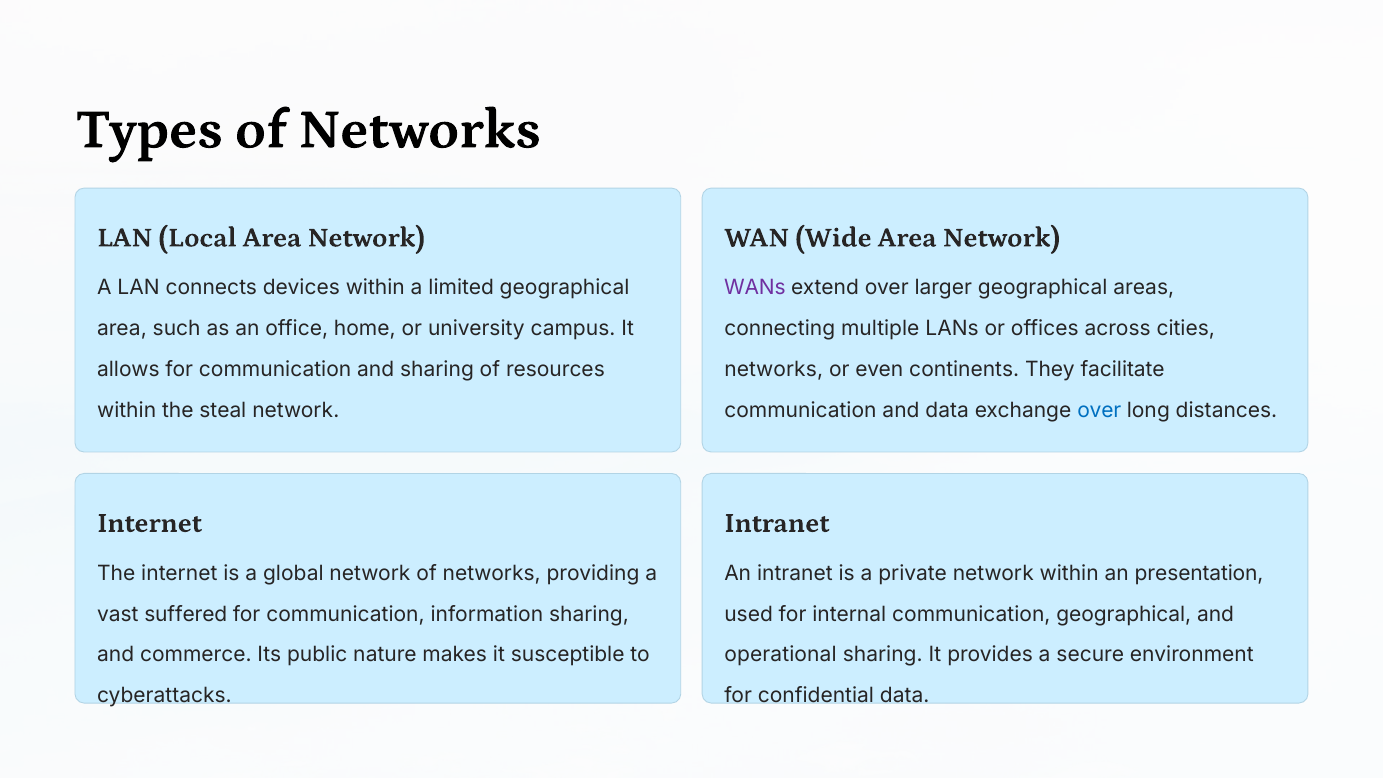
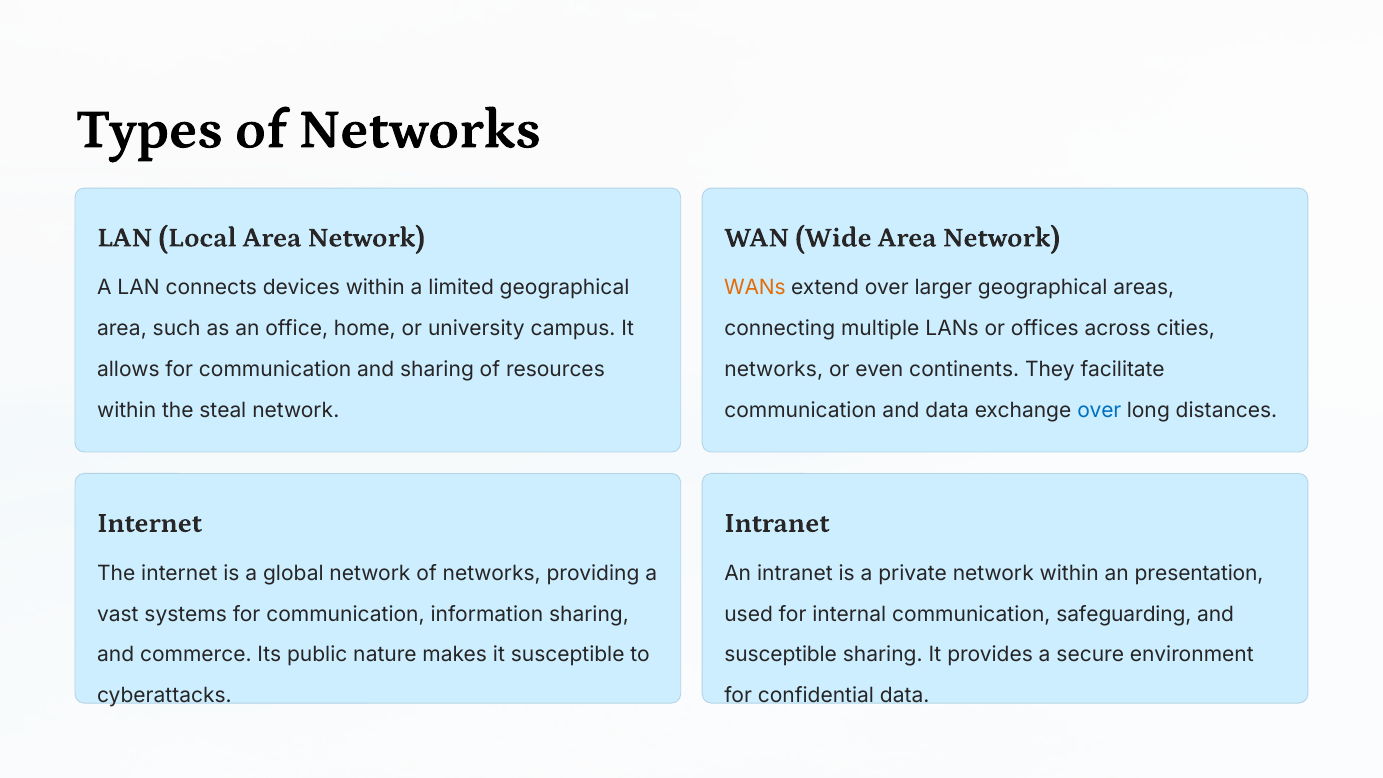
WANs colour: purple -> orange
suffered: suffered -> systems
communication geographical: geographical -> safeguarding
operational at (781, 655): operational -> susceptible
